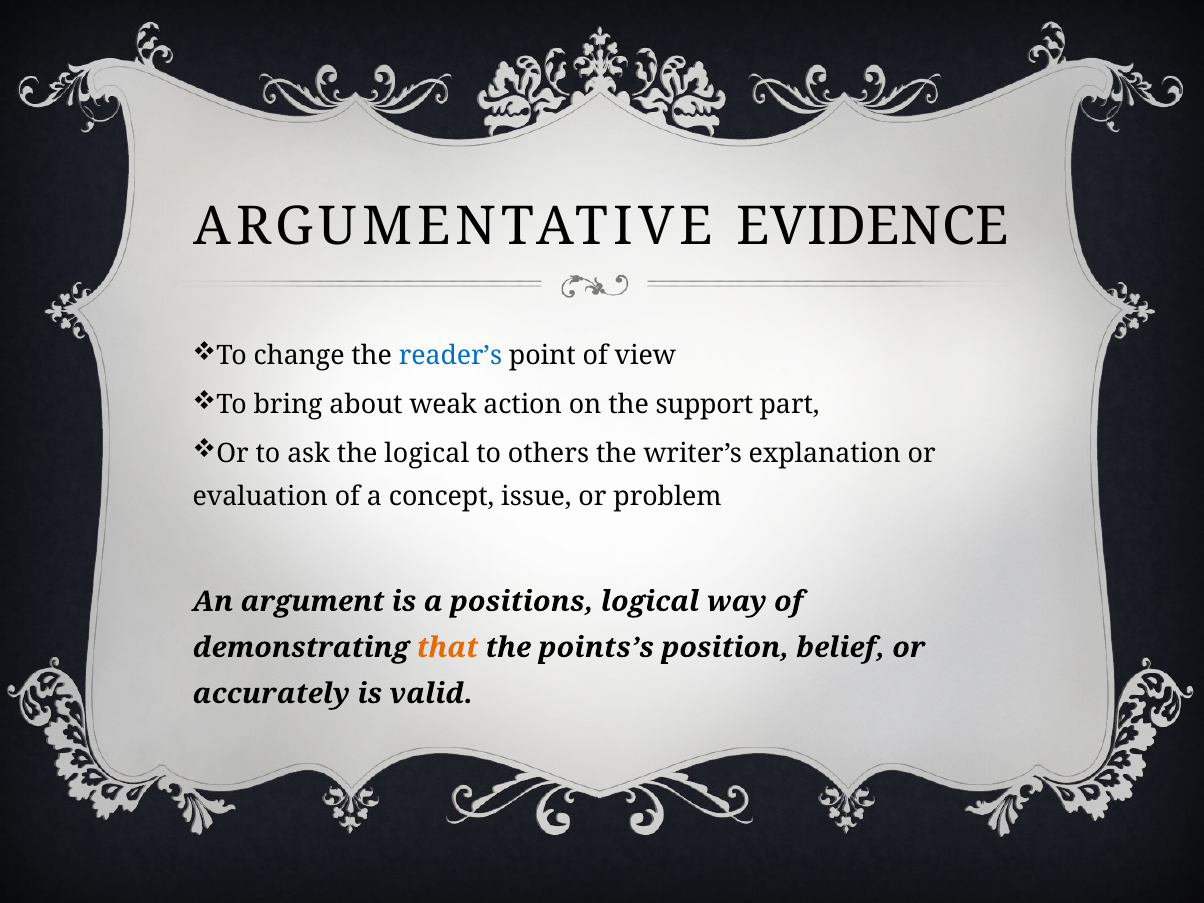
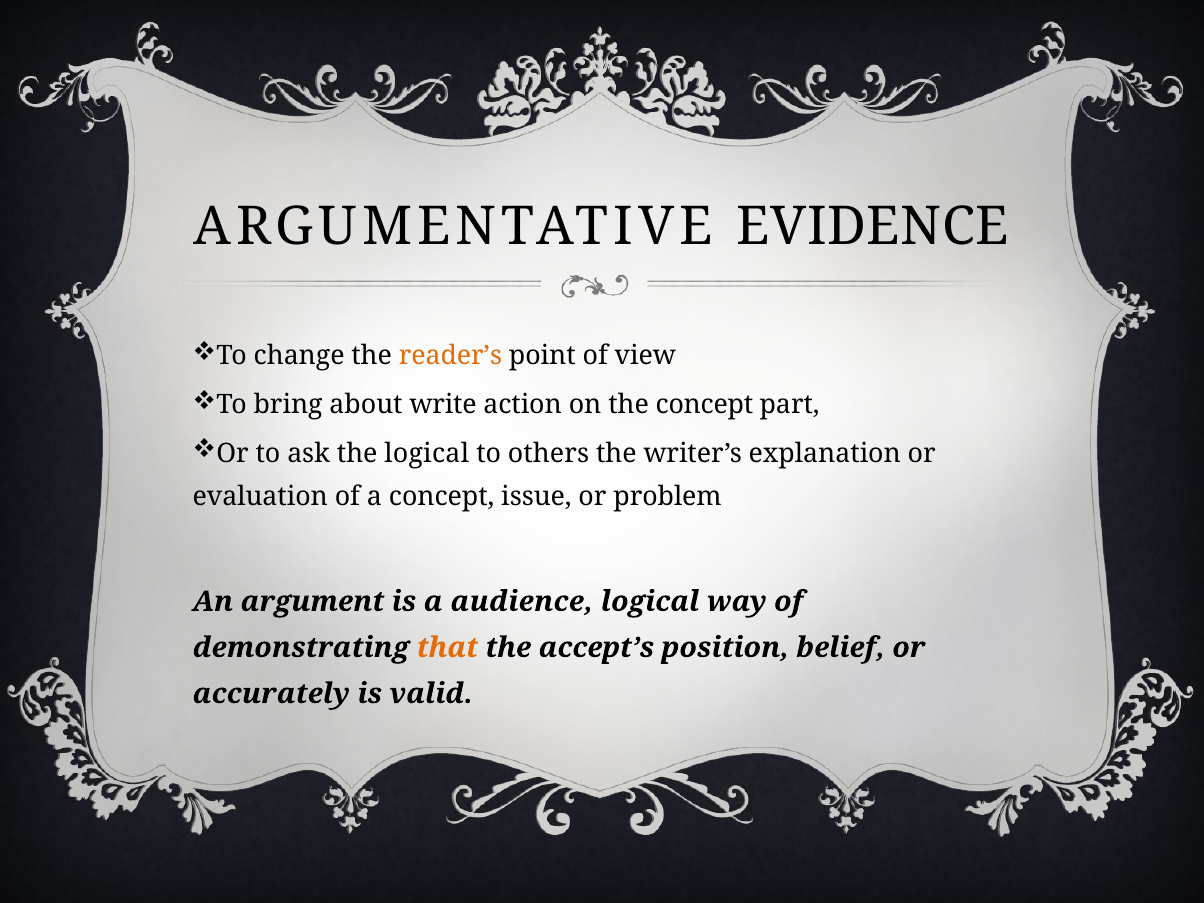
reader’s colour: blue -> orange
weak: weak -> write
the support: support -> concept
positions: positions -> audience
points’s: points’s -> accept’s
